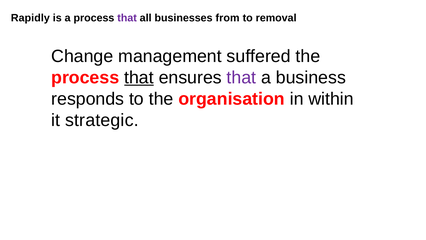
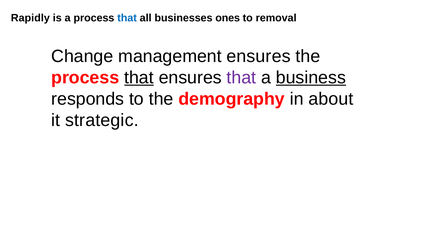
that at (127, 18) colour: purple -> blue
from: from -> ones
management suffered: suffered -> ensures
business underline: none -> present
organisation: organisation -> demography
within: within -> about
